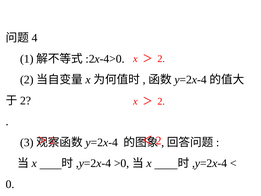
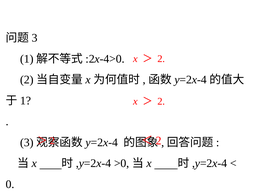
4 at (35, 38): 4 -> 3
2 at (26, 100): 2 -> 1
